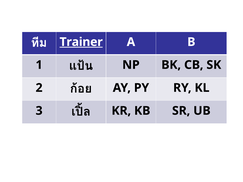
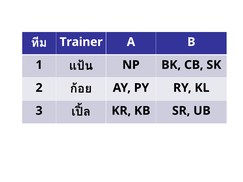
Trainer underline: present -> none
